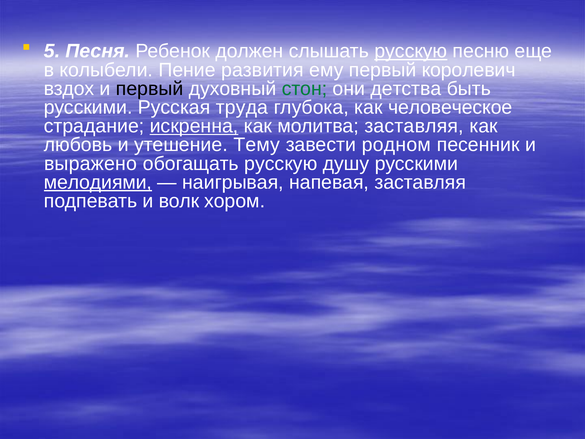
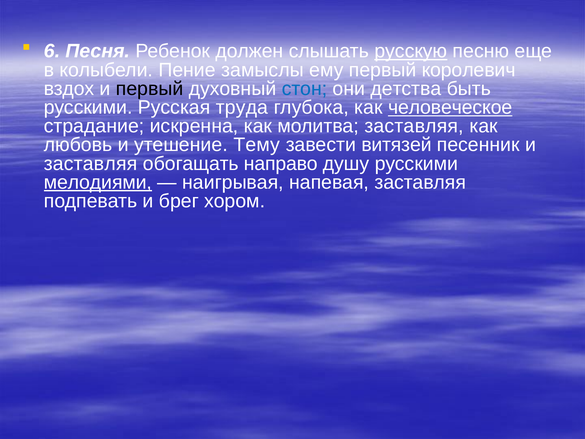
5: 5 -> 6
развития: развития -> замыслы
стон colour: green -> blue
человеческое underline: none -> present
искренна underline: present -> none
родном: родном -> витязей
выражено at (91, 164): выражено -> заставляя
обогащать русскую: русскую -> направо
волк: волк -> брег
